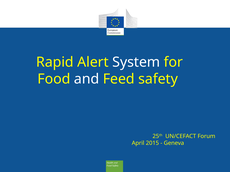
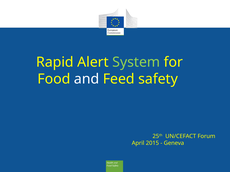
System colour: white -> light green
